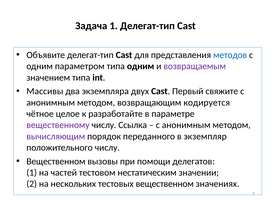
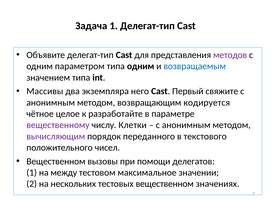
методов colour: blue -> purple
возвращаемым colour: purple -> blue
двух: двух -> него
Ссылка: Ссылка -> Клетки
экземпляр: экземпляр -> текстового
положительного числу: числу -> чисел
частей: частей -> между
нестатическим: нестатическим -> максимальное
